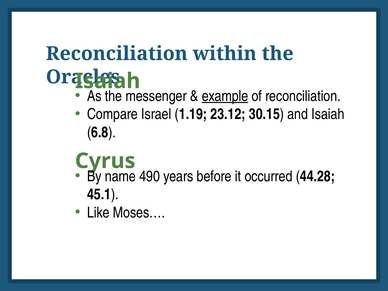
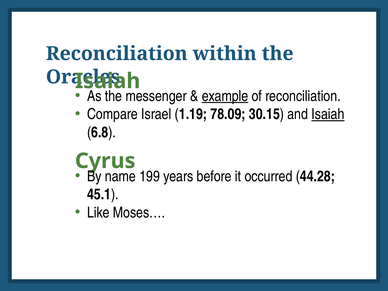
23.12: 23.12 -> 78.09
Isaiah at (328, 114) underline: none -> present
490: 490 -> 199
